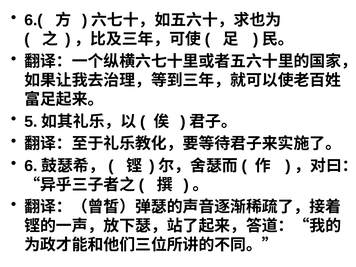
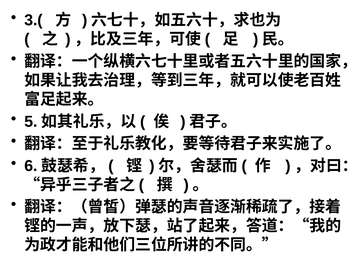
6.(: 6.( -> 3.(
